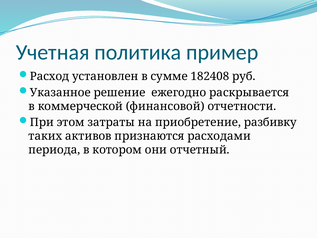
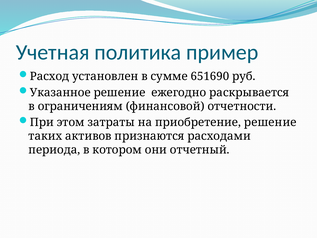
182408: 182408 -> 651690
коммерческой: коммерческой -> ограничениям
приобретение разбивку: разбивку -> решение
